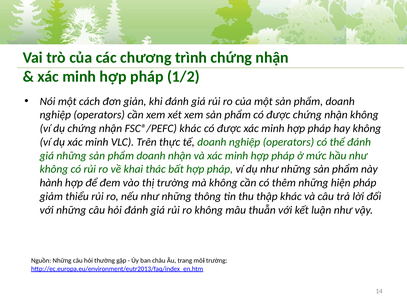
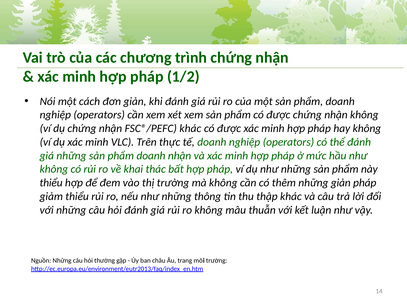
hành at (51, 183): hành -> thiểu
những hiện: hiện -> giản
